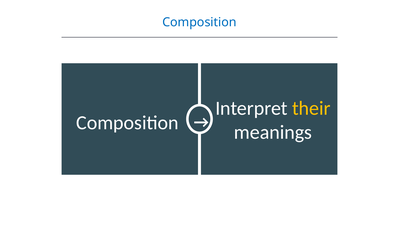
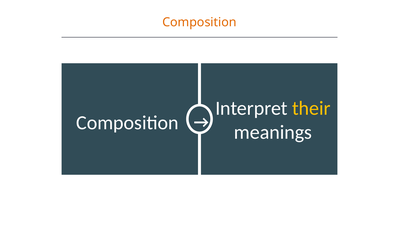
Composition at (199, 22) colour: blue -> orange
